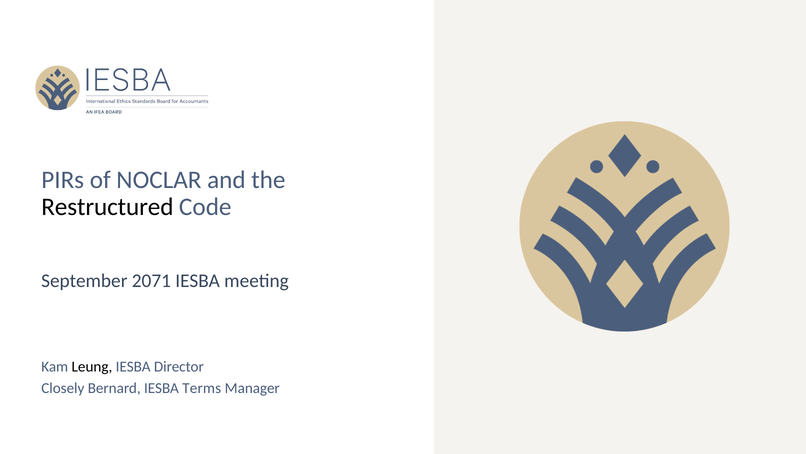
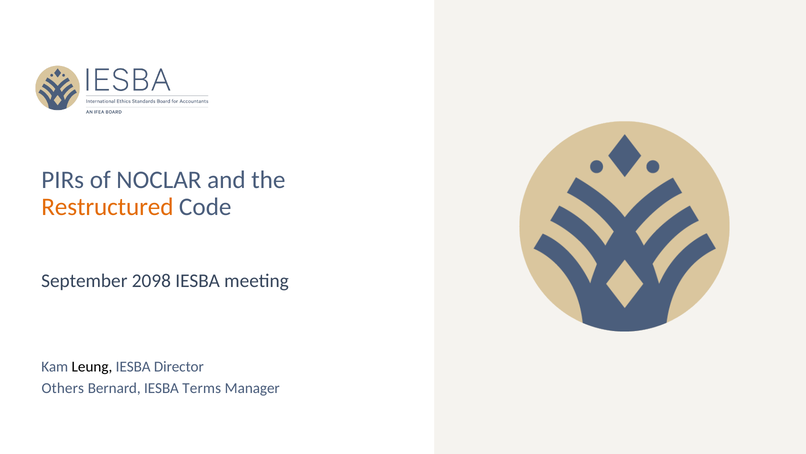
Restructured colour: black -> orange
2071: 2071 -> 2098
Closely: Closely -> Others
